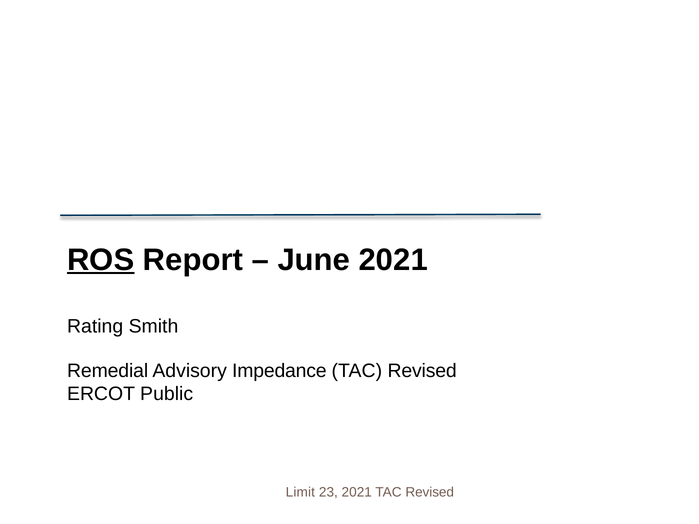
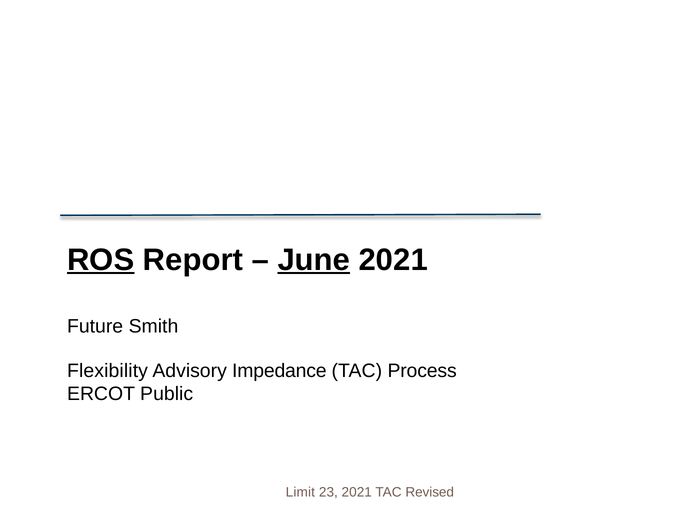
June underline: none -> present
Rating: Rating -> Future
Remedial: Remedial -> Flexibility
Revised at (422, 371): Revised -> Process
